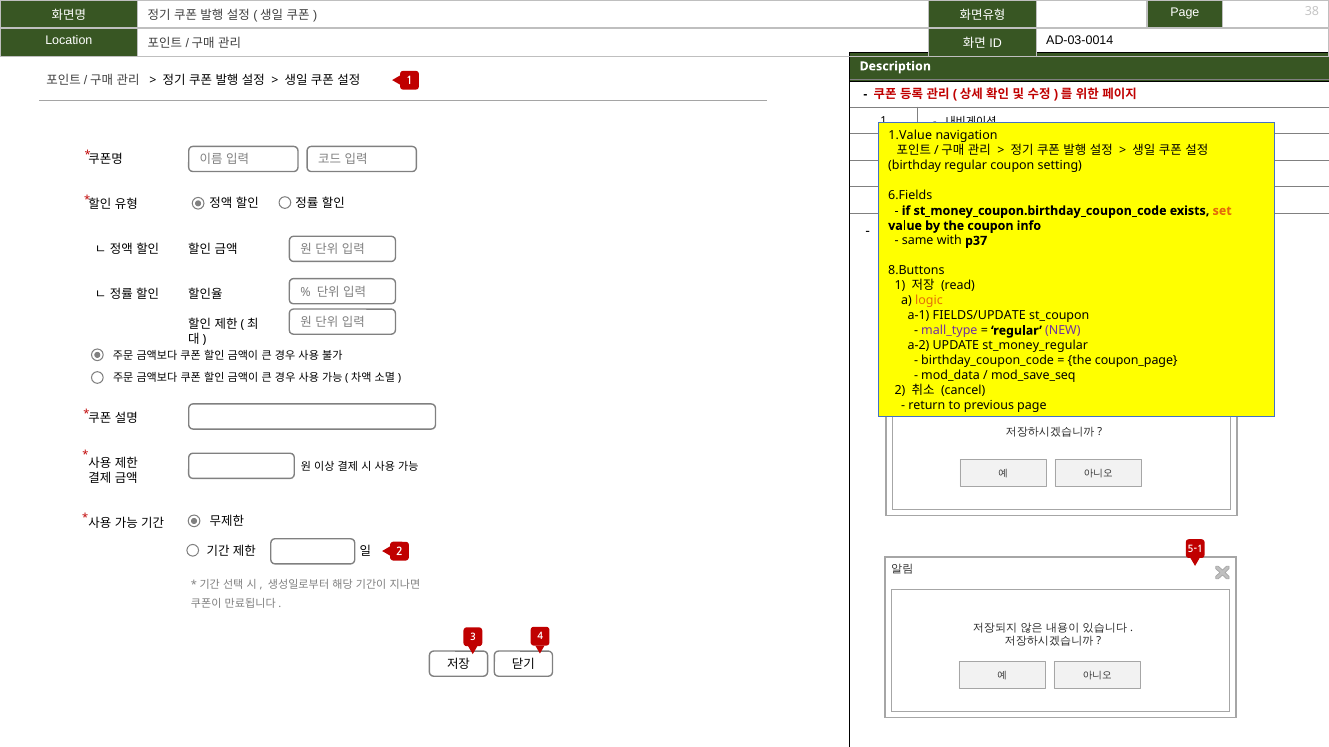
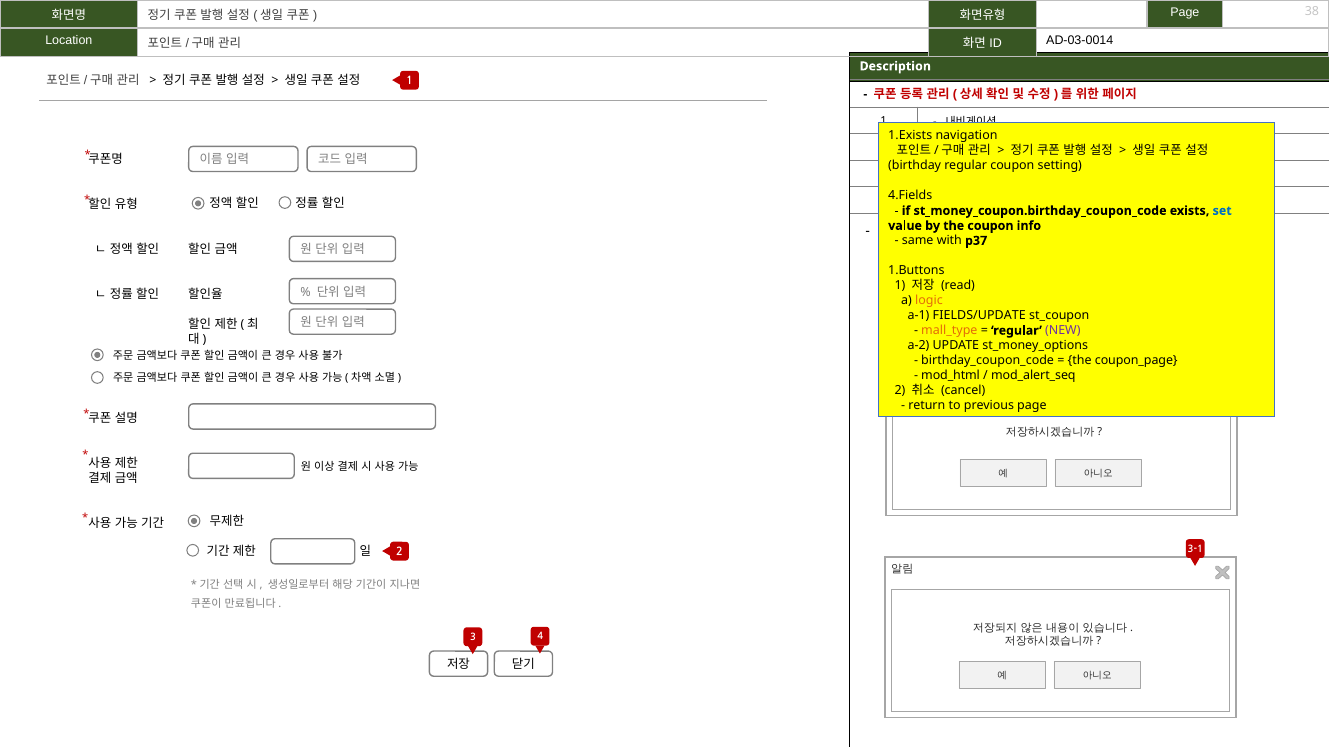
1.Value: 1.Value -> 1.Exists
6.Fields: 6.Fields -> 4.Fields
set colour: orange -> blue
8.Buttons: 8.Buttons -> 1.Buttons
mall_type colour: purple -> orange
st_money_regular: st_money_regular -> st_money_options
mod_data: mod_data -> mod_html
mod_save_seq: mod_save_seq -> mod_alert_seq
5-1 at (1195, 550): 5-1 -> 3-1
